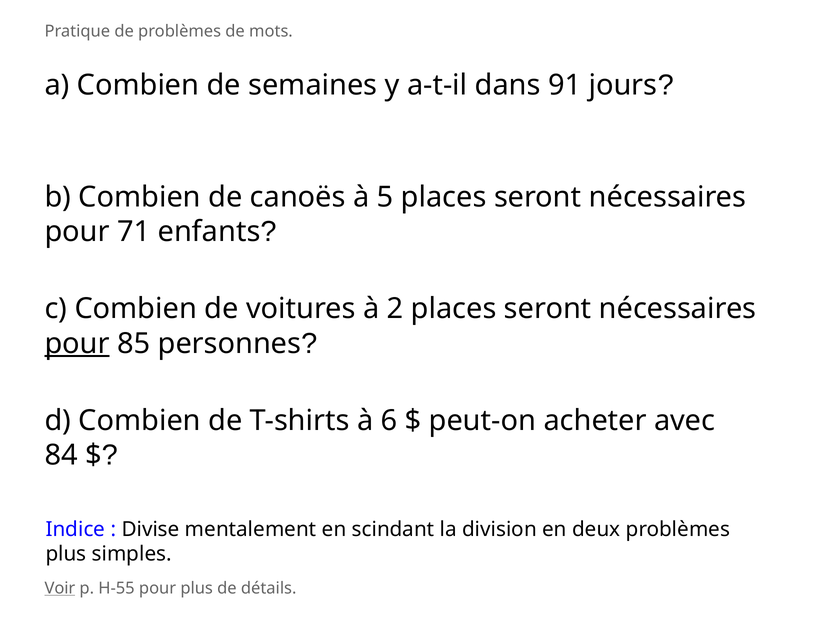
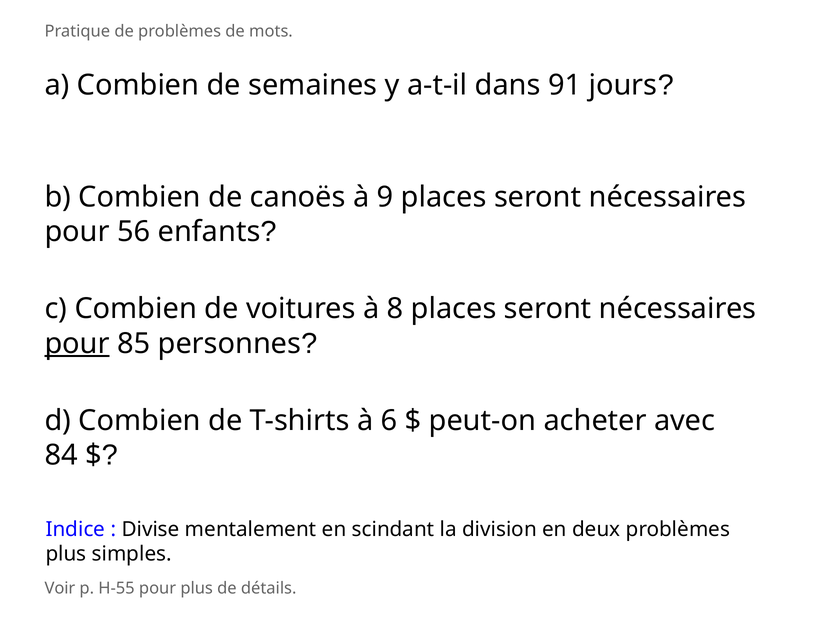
5: 5 -> 9
71: 71 -> 56
2: 2 -> 8
Voir underline: present -> none
